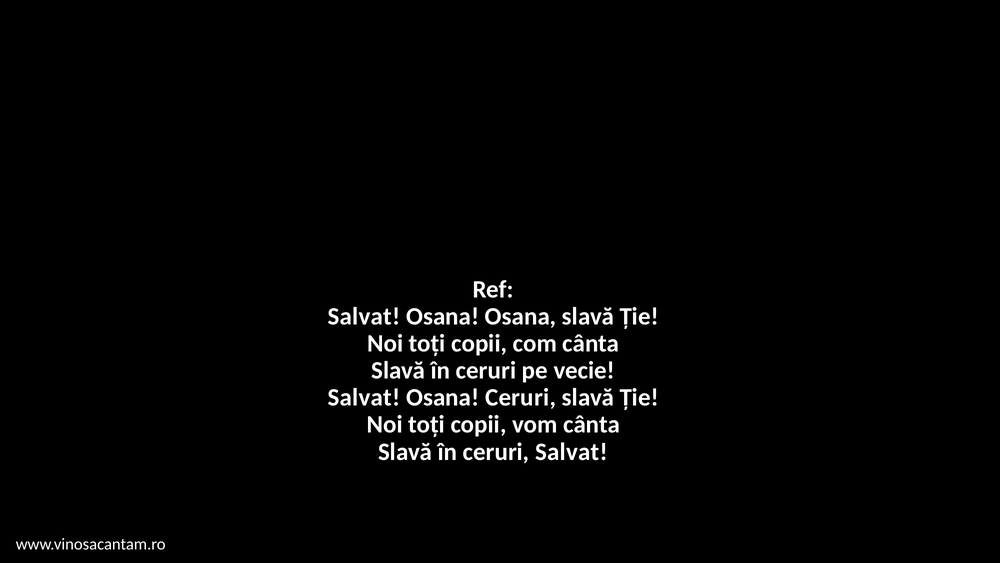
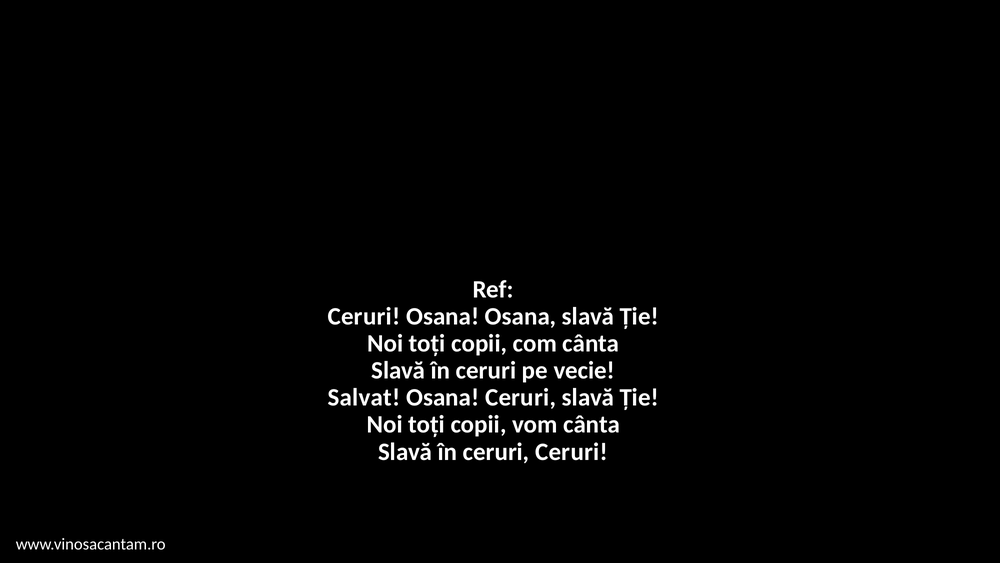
Salvat at (364, 316): Salvat -> Ceruri
ceruri Salvat: Salvat -> Ceruri
